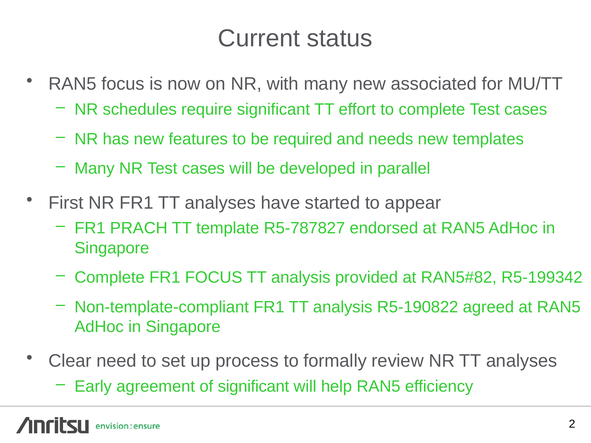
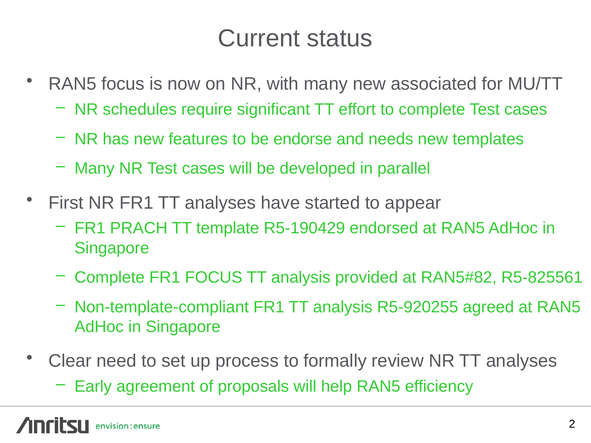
required: required -> endorse
R5-787827: R5-787827 -> R5-190429
R5-199342: R5-199342 -> R5-825561
R5-190822: R5-190822 -> R5-920255
of significant: significant -> proposals
